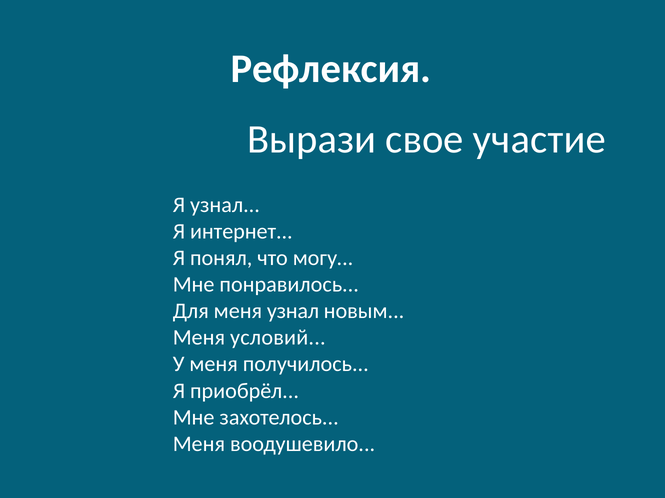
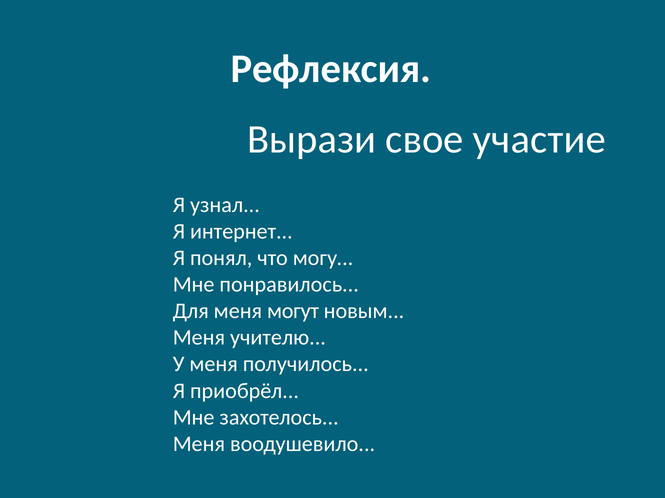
меня узнал: узнал -> могут
условий: условий -> учителю
